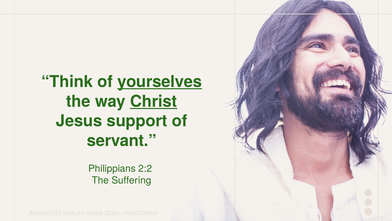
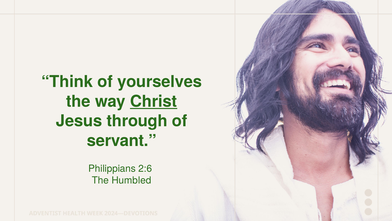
yourselves underline: present -> none
support: support -> through
2:2: 2:2 -> 2:6
Suffering: Suffering -> Humbled
